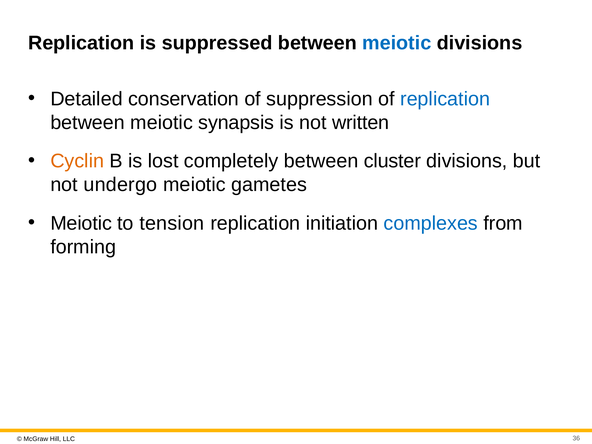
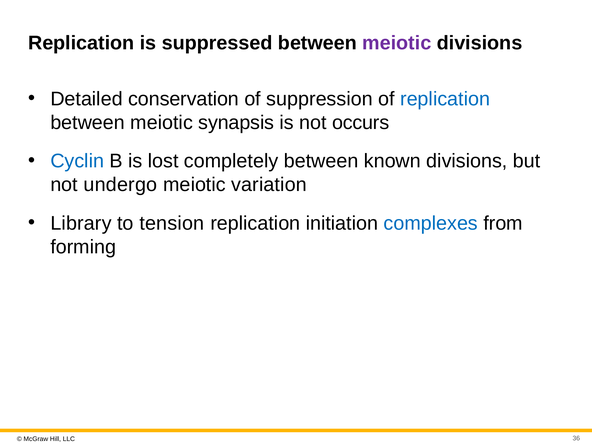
meiotic at (397, 43) colour: blue -> purple
written: written -> occurs
Cyclin colour: orange -> blue
cluster: cluster -> known
gametes: gametes -> variation
Meiotic at (81, 223): Meiotic -> Library
